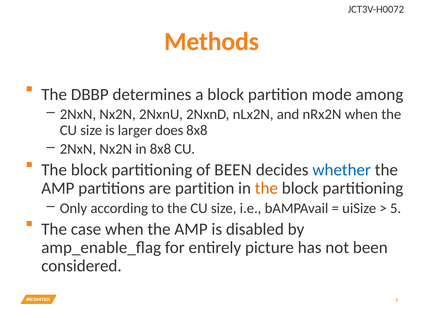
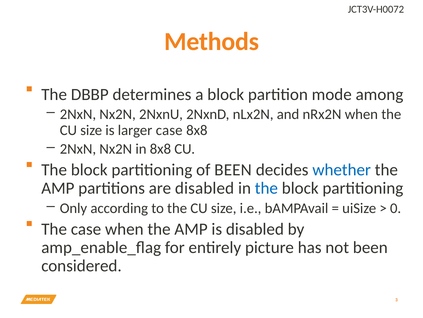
larger does: does -> case
are partition: partition -> disabled
the at (266, 188) colour: orange -> blue
5: 5 -> 0
